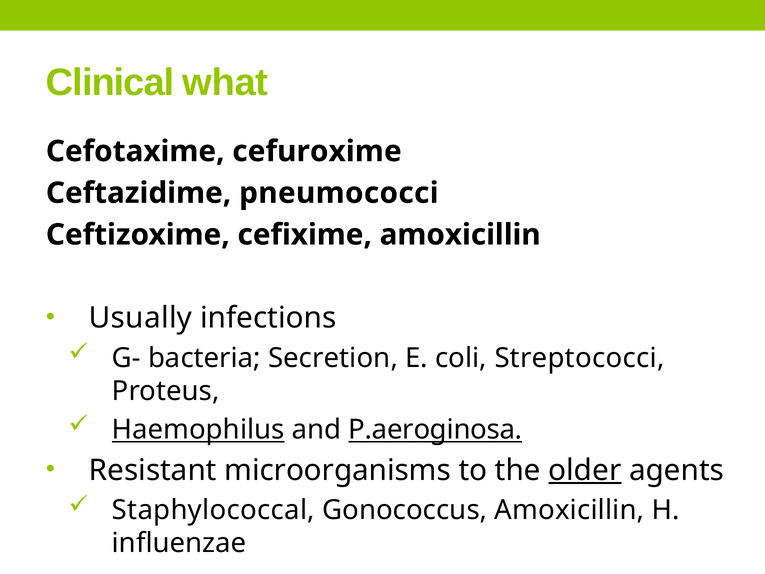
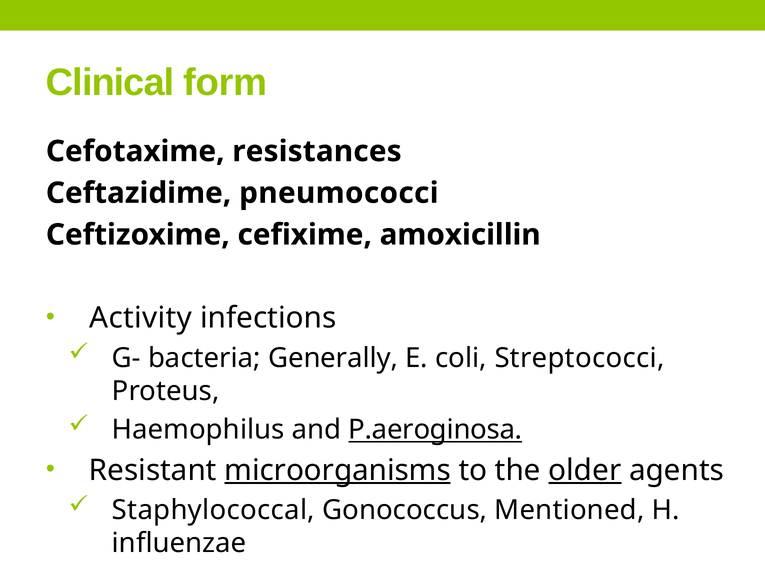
what: what -> form
cefuroxime: cefuroxime -> resistances
Usually: Usually -> Activity
Secretion: Secretion -> Generally
Haemophilus underline: present -> none
microorganisms underline: none -> present
Gonococcus Amoxicillin: Amoxicillin -> Mentioned
